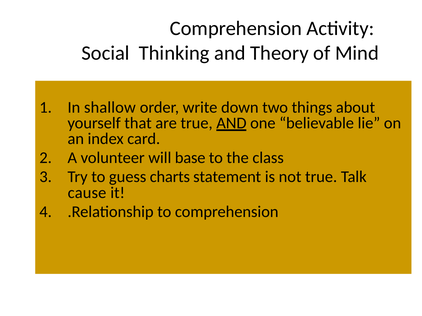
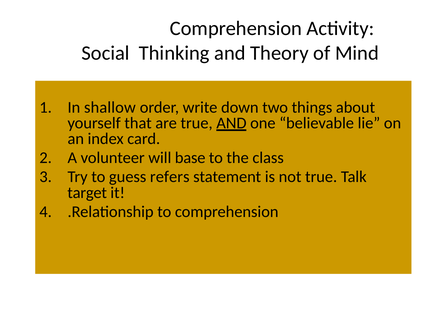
charts: charts -> refers
cause: cause -> target
